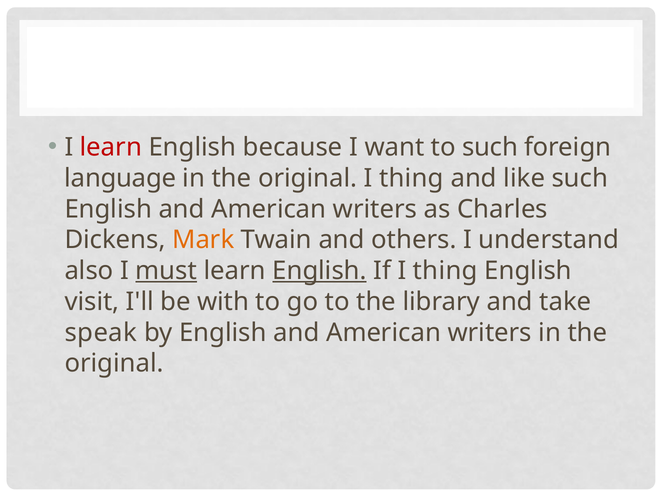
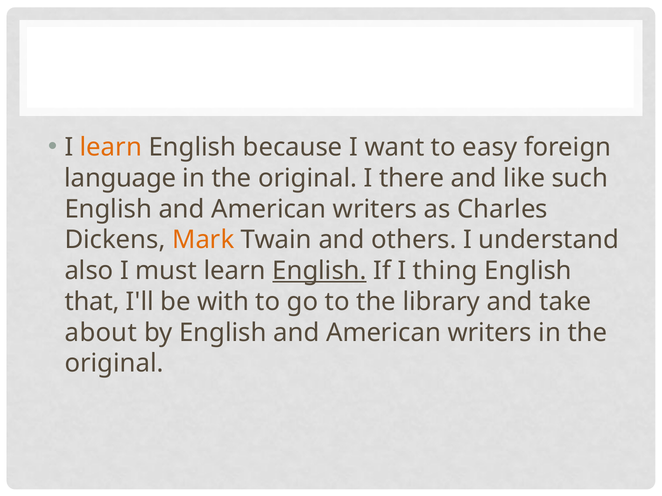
learn at (111, 147) colour: red -> orange
to such: such -> easy
original I thing: thing -> there
must underline: present -> none
visit: visit -> that
speak: speak -> about
